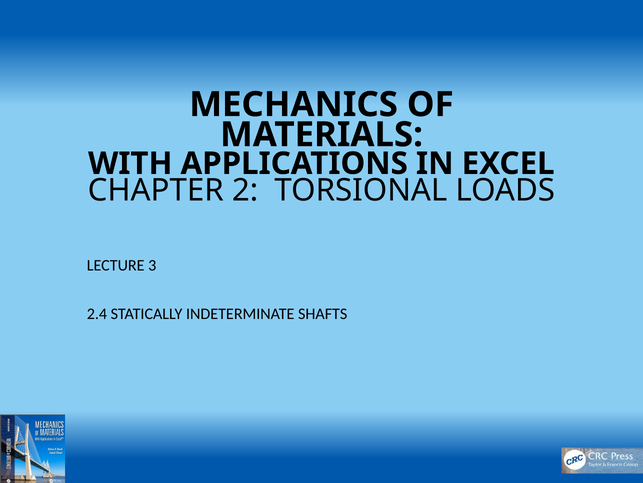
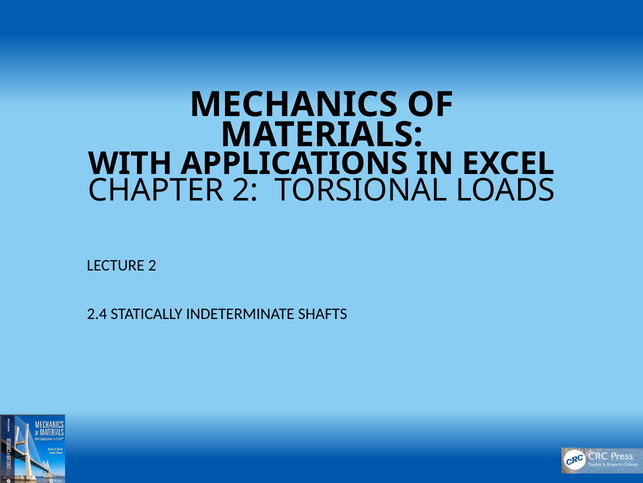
LECTURE 3: 3 -> 2
